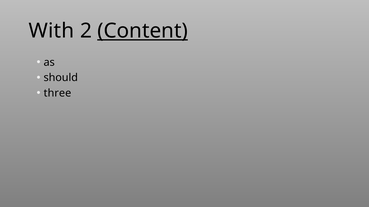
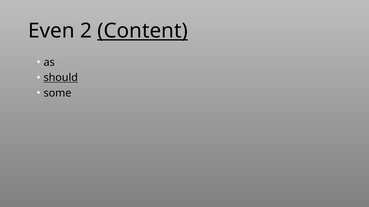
With: With -> Even
should underline: none -> present
three: three -> some
